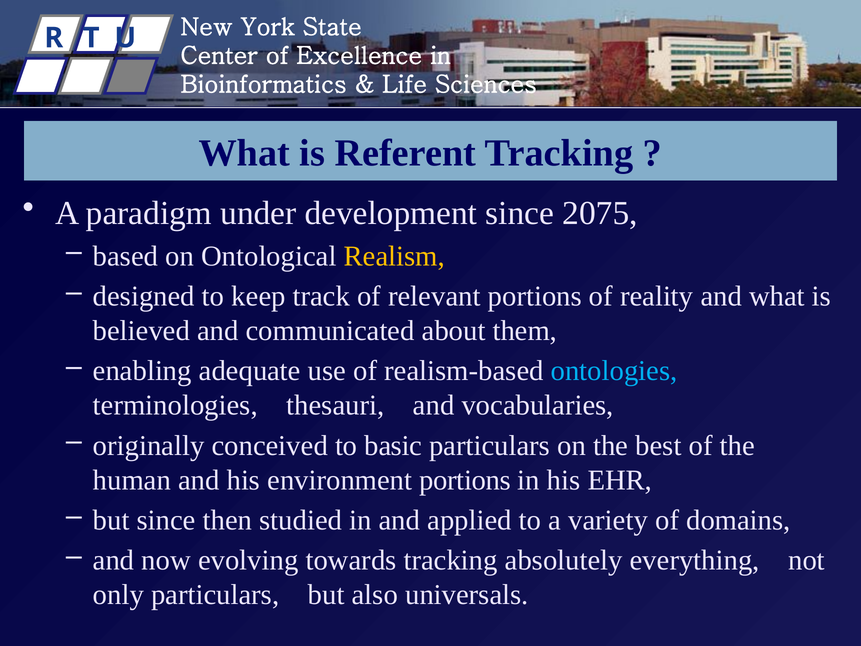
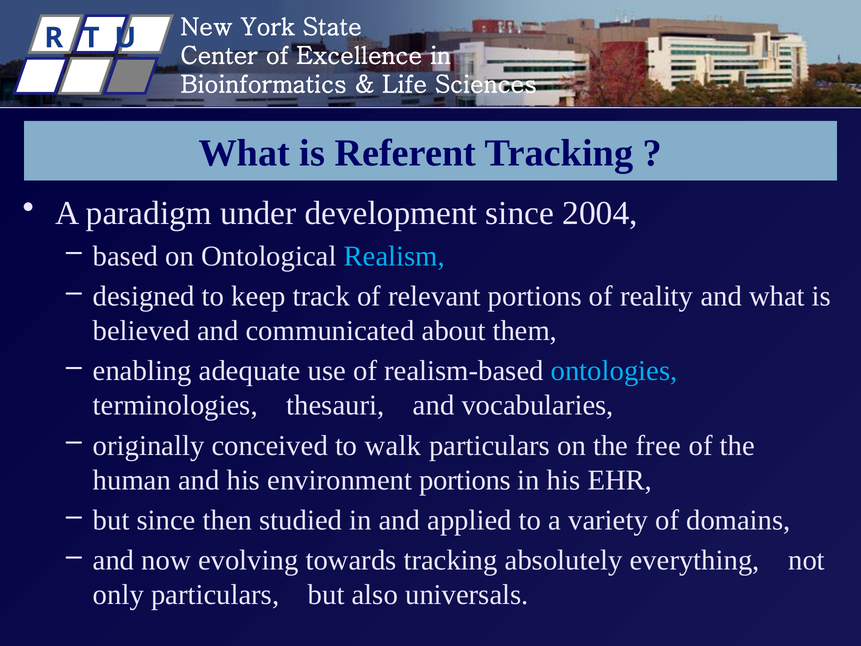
2075: 2075 -> 2004
Realism colour: yellow -> light blue
basic: basic -> walk
best: best -> free
